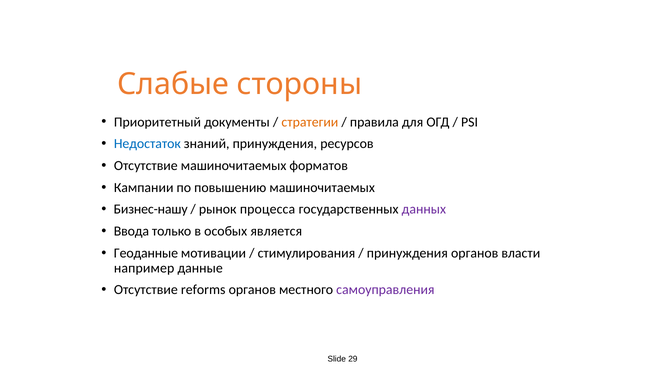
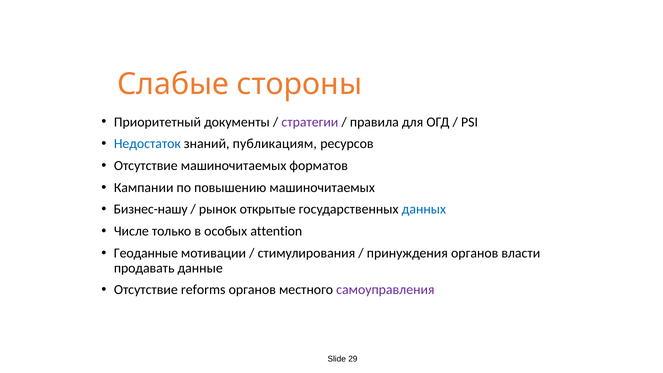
стратегии colour: orange -> purple
знаний принуждения: принуждения -> публикациям
процесса: процесса -> открытые
данных colour: purple -> blue
Ввода: Ввода -> Числе
является: является -> attention
например: например -> продавать
